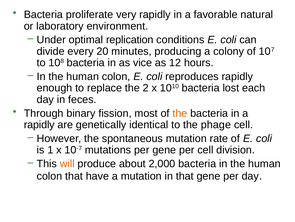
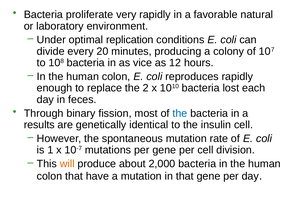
the at (180, 113) colour: orange -> blue
rapidly at (39, 124): rapidly -> results
phage: phage -> insulin
